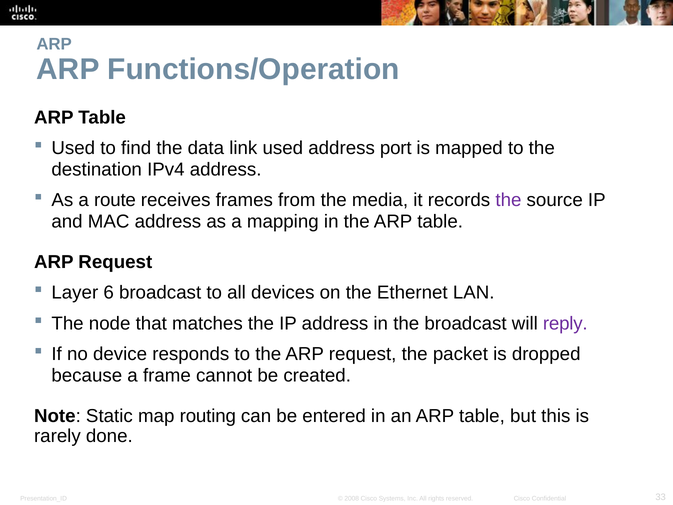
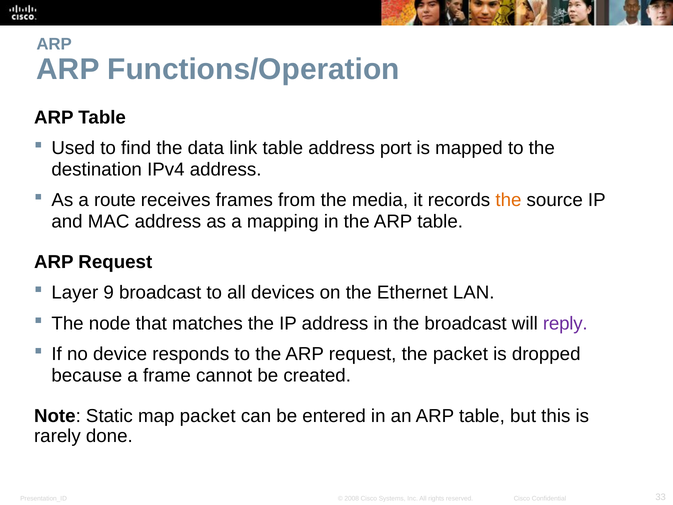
link used: used -> table
the at (508, 200) colour: purple -> orange
6: 6 -> 9
map routing: routing -> packet
